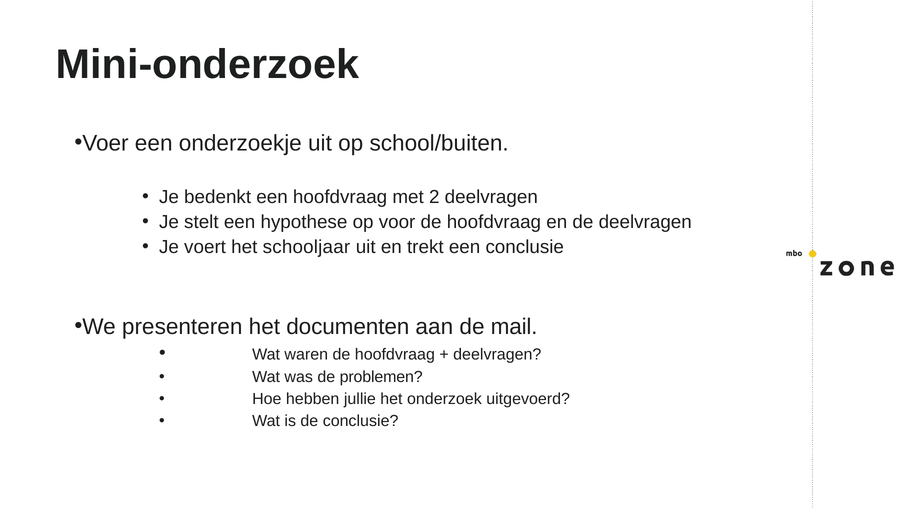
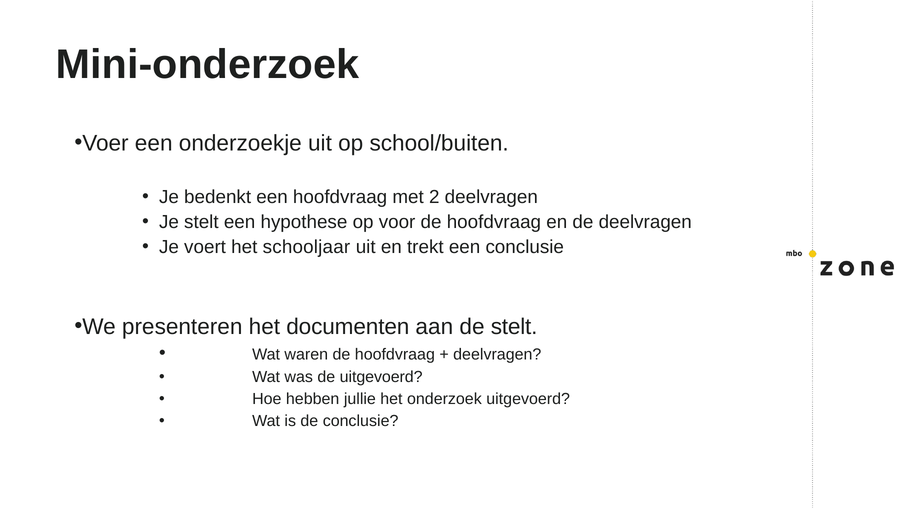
de mail: mail -> stelt
de problemen: problemen -> uitgevoerd
